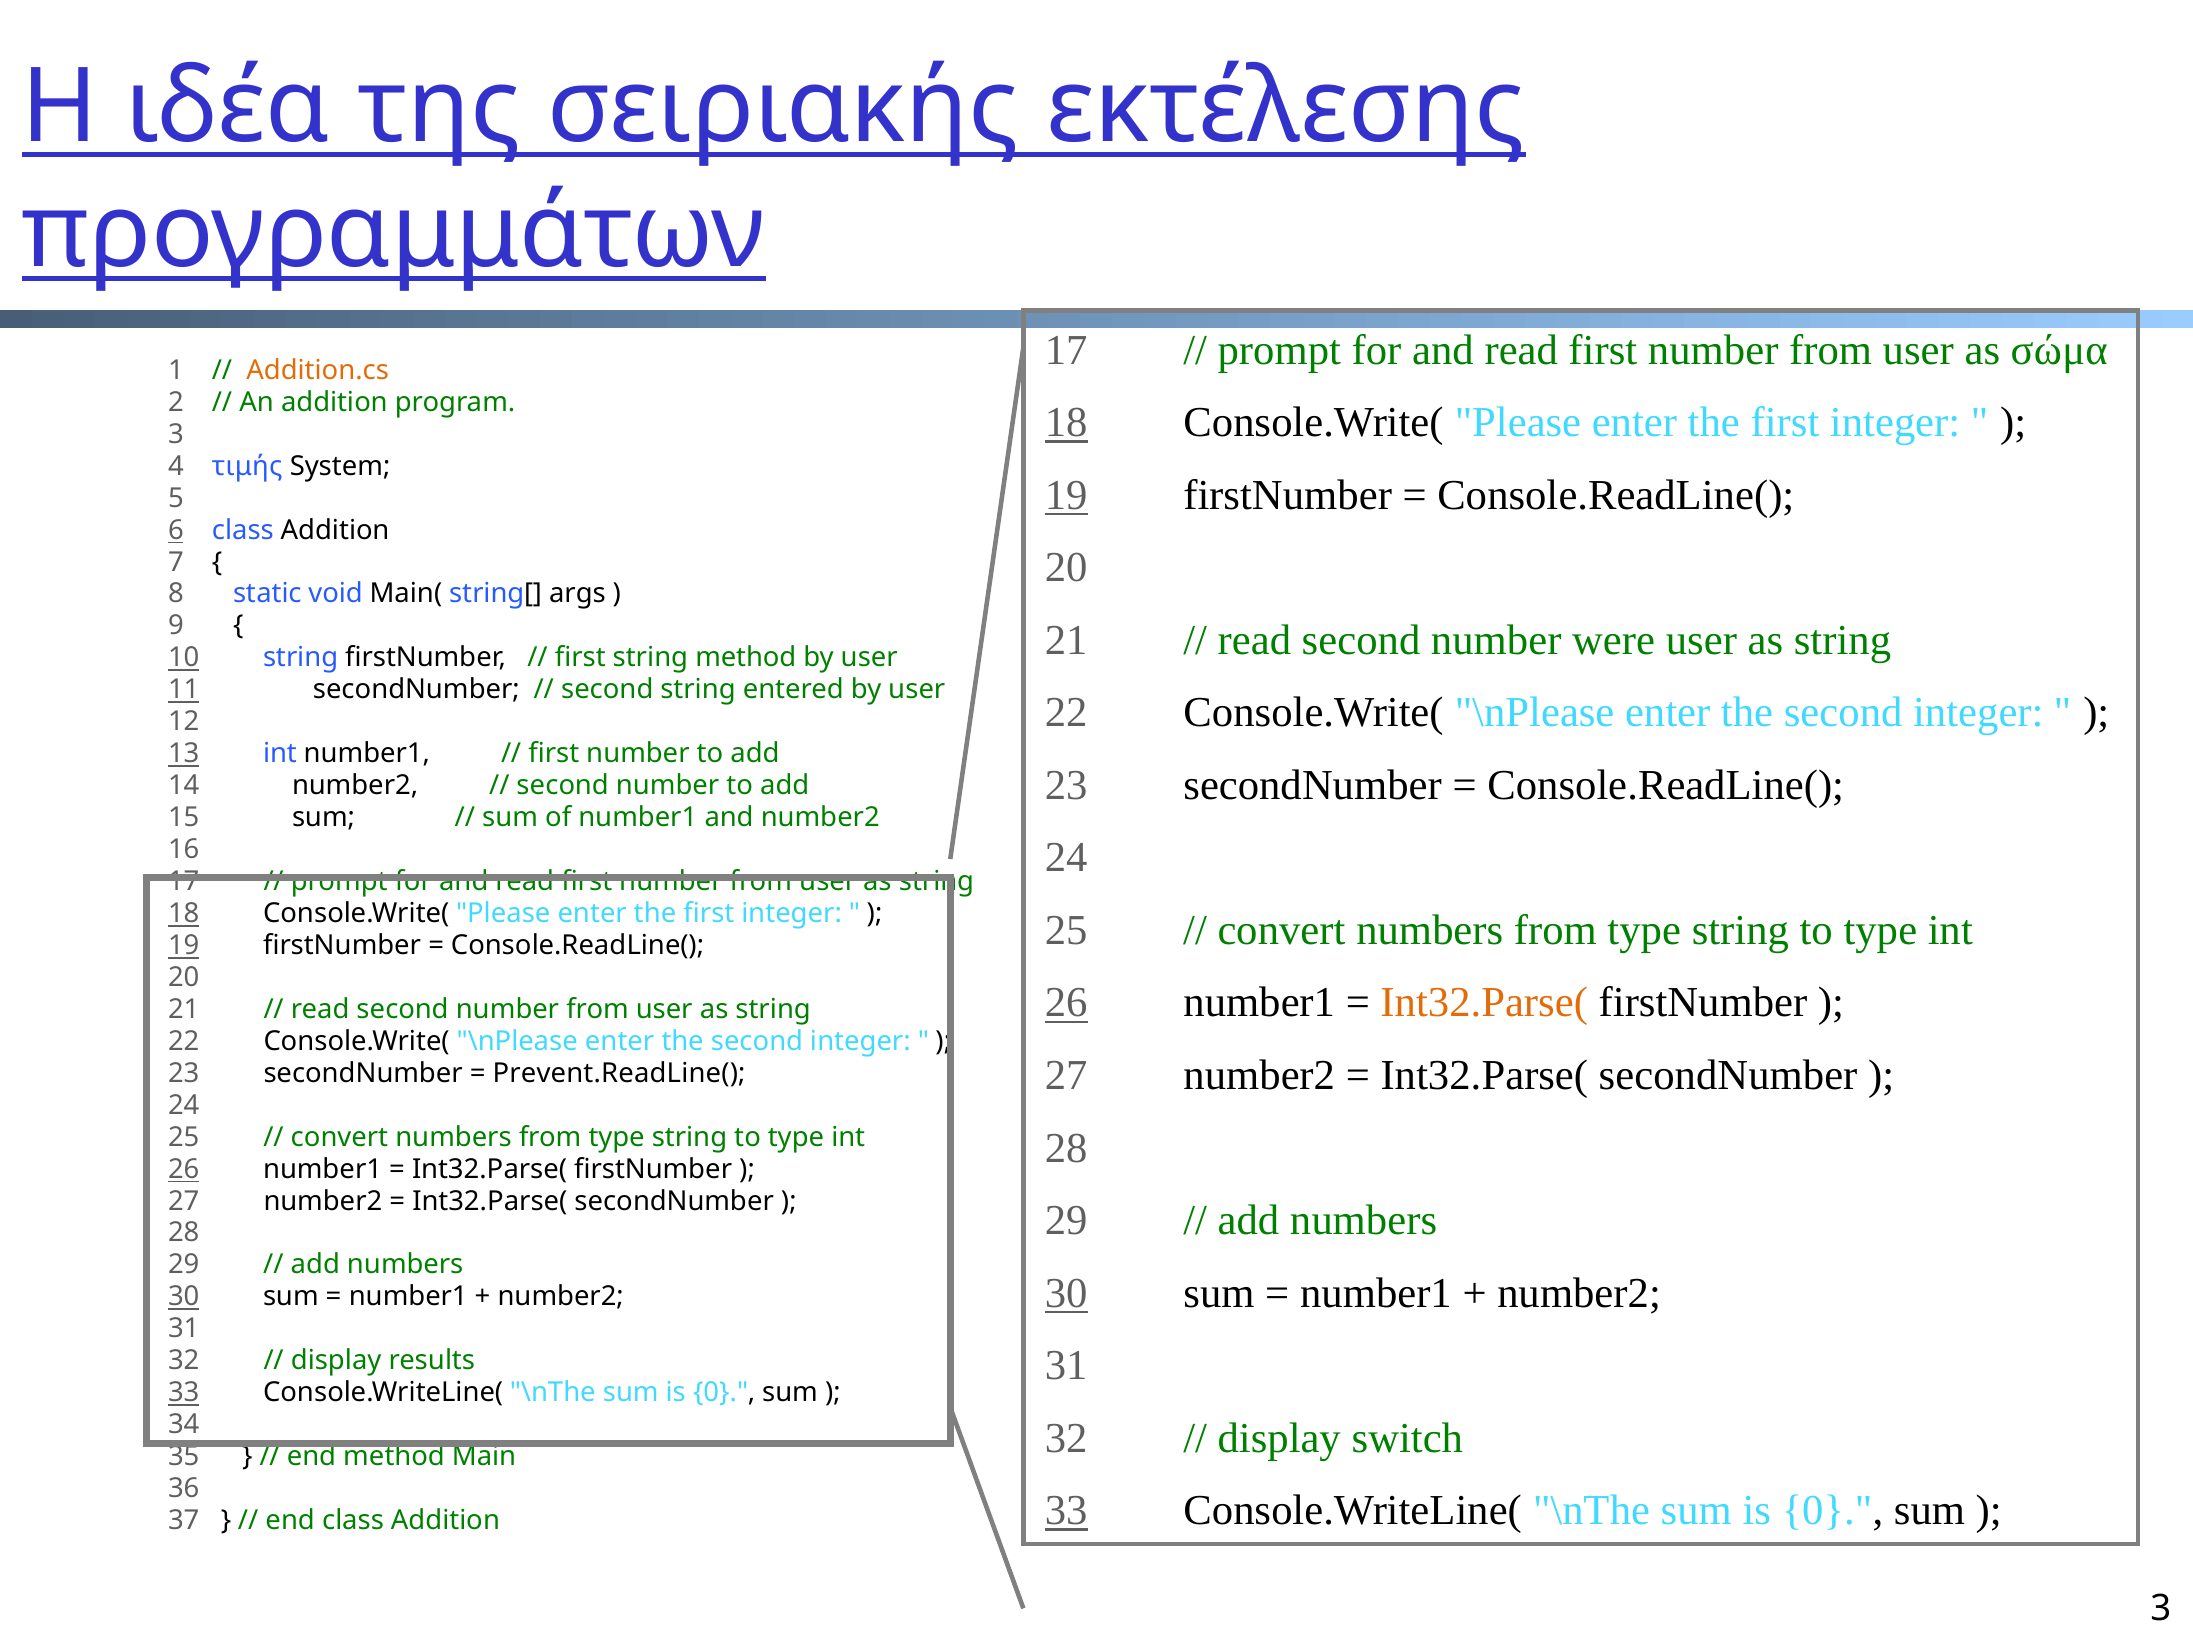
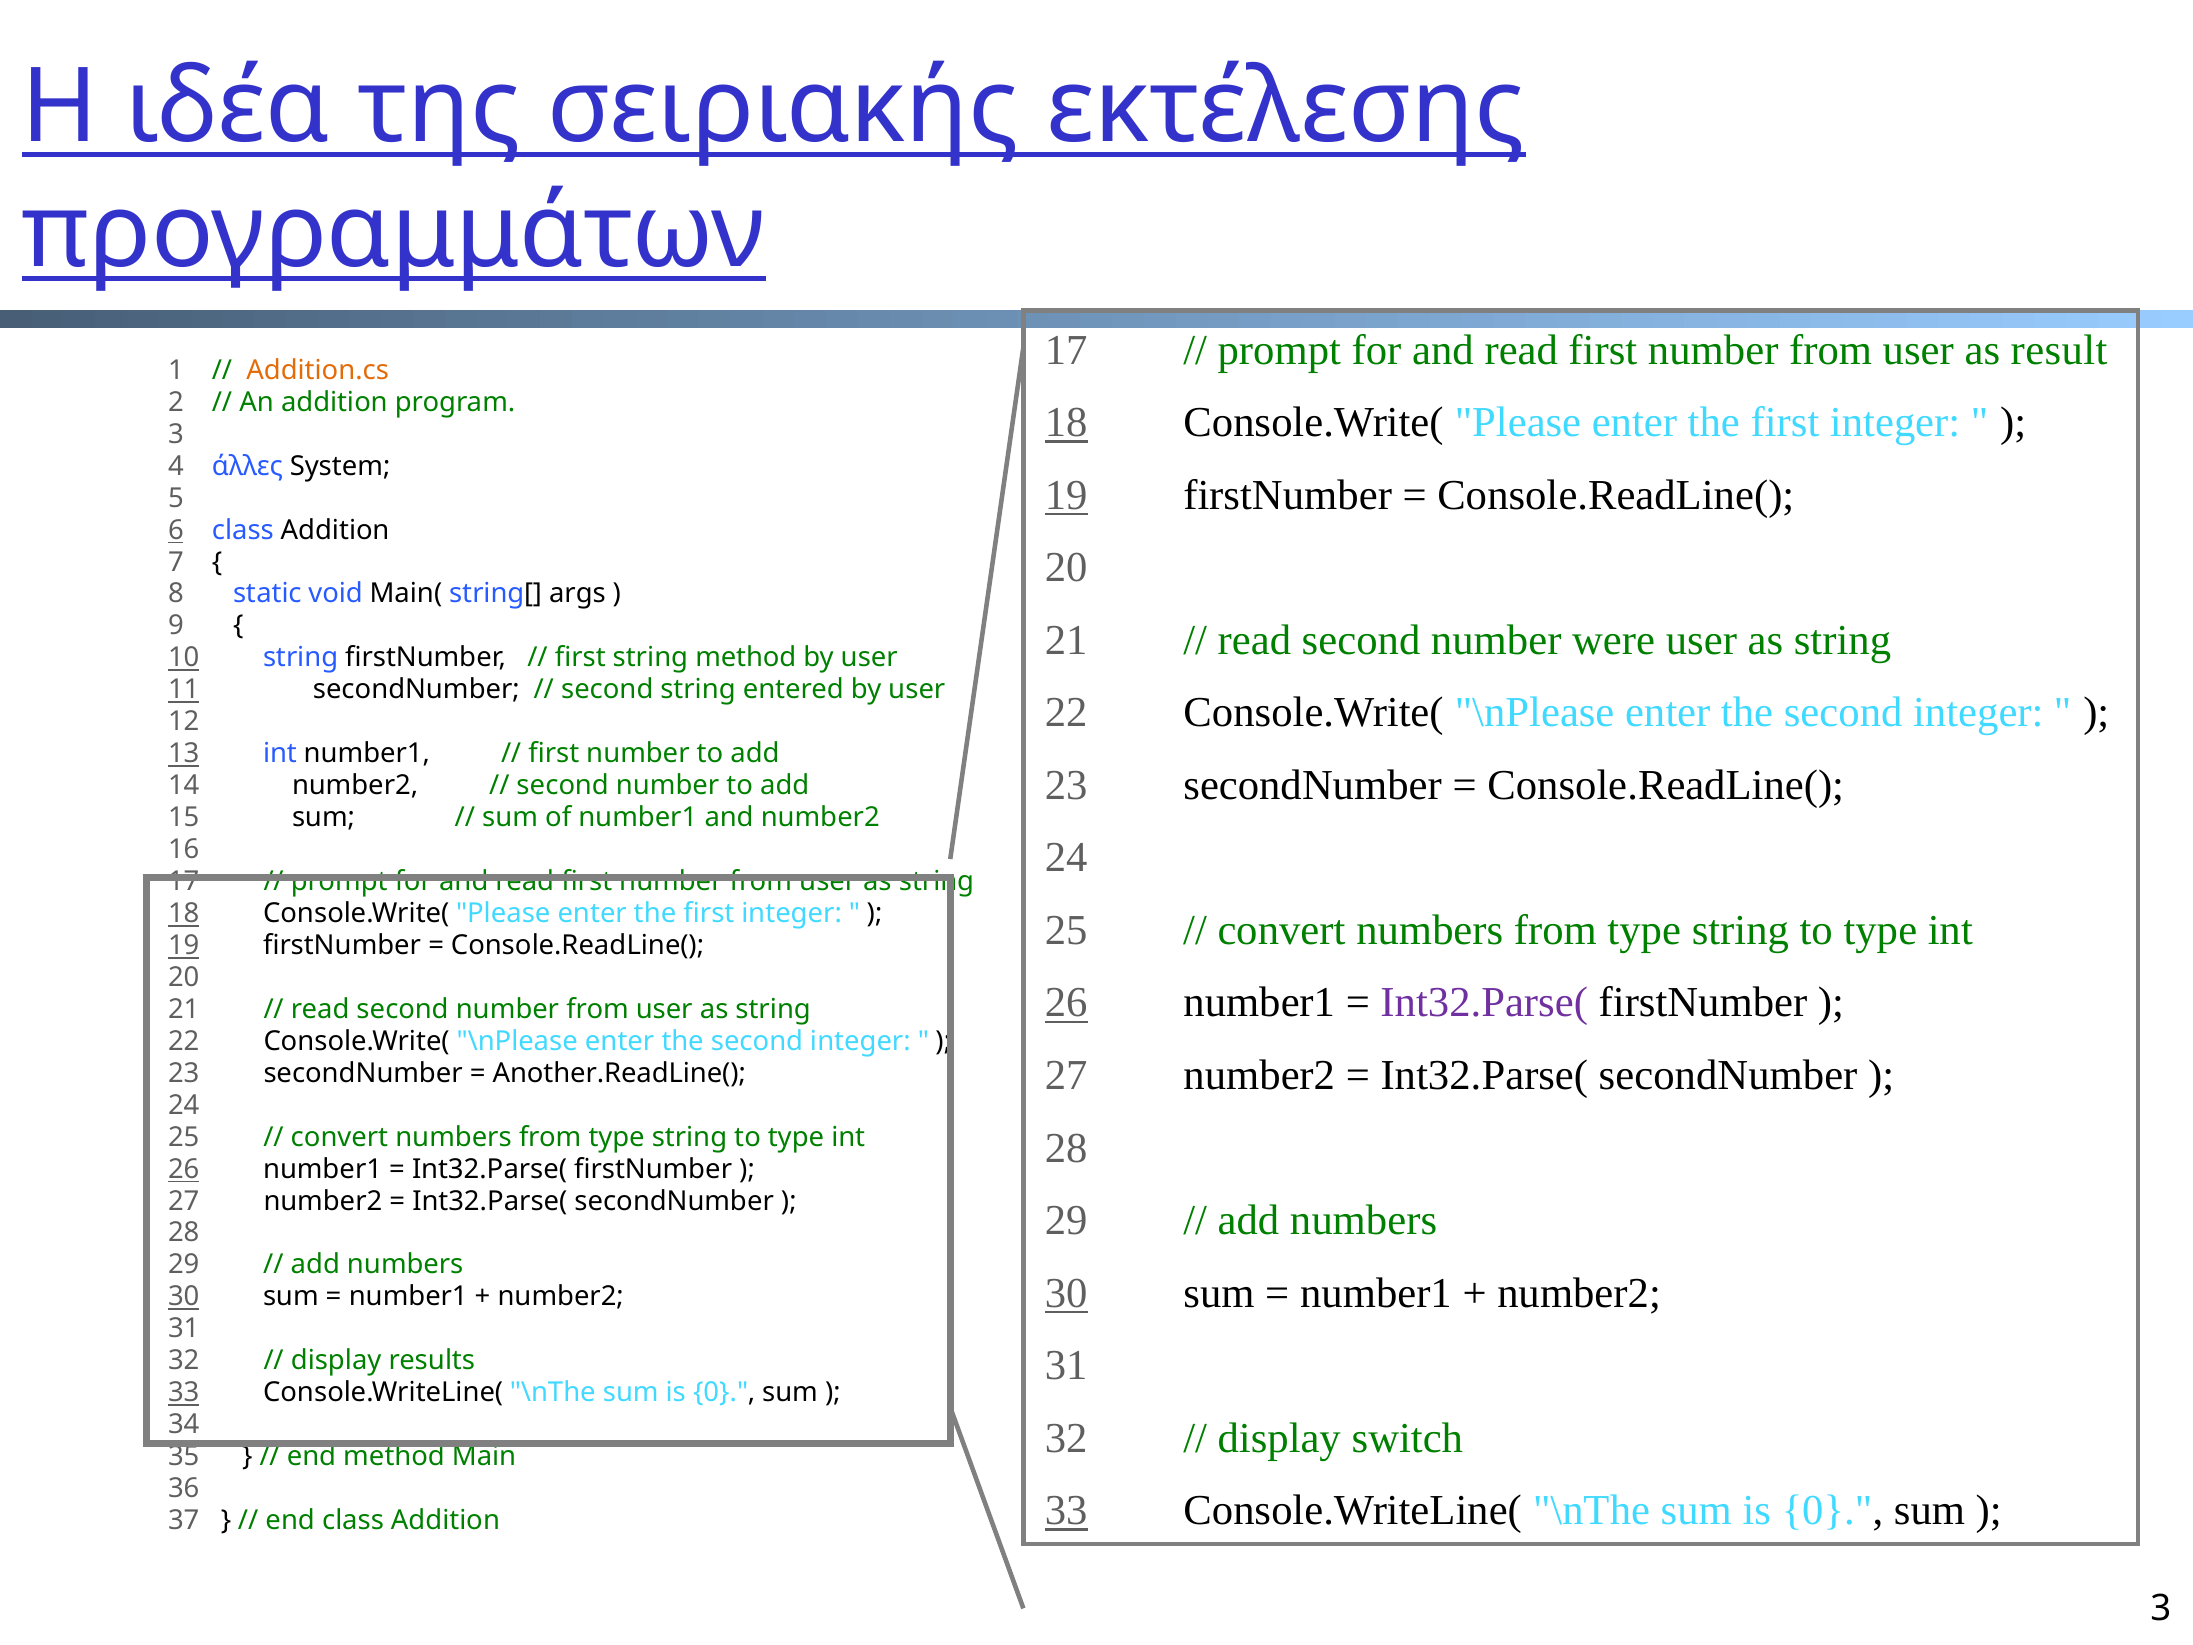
σώμα: σώμα -> result
τιμής: τιμής -> άλλες
Int32.Parse( at (1484, 1003) colour: orange -> purple
Prevent.ReadLine(: Prevent.ReadLine( -> Another.ReadLine(
